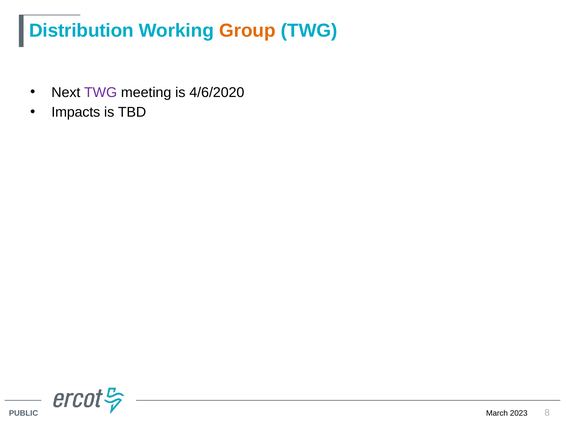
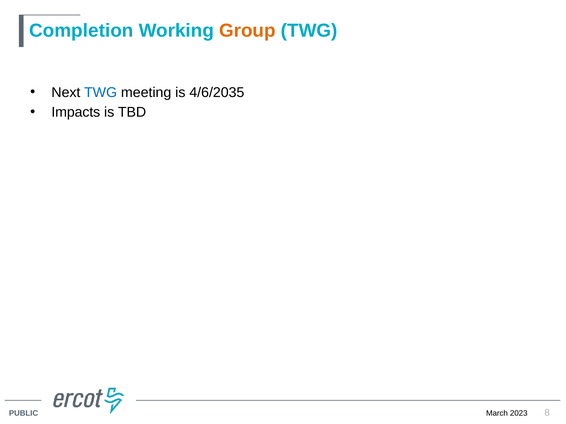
Distribution: Distribution -> Completion
TWG at (101, 92) colour: purple -> blue
4/6/2020: 4/6/2020 -> 4/6/2035
